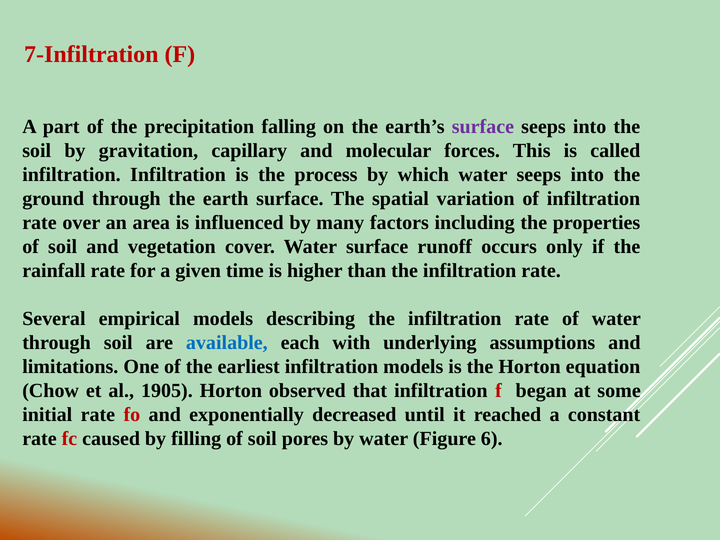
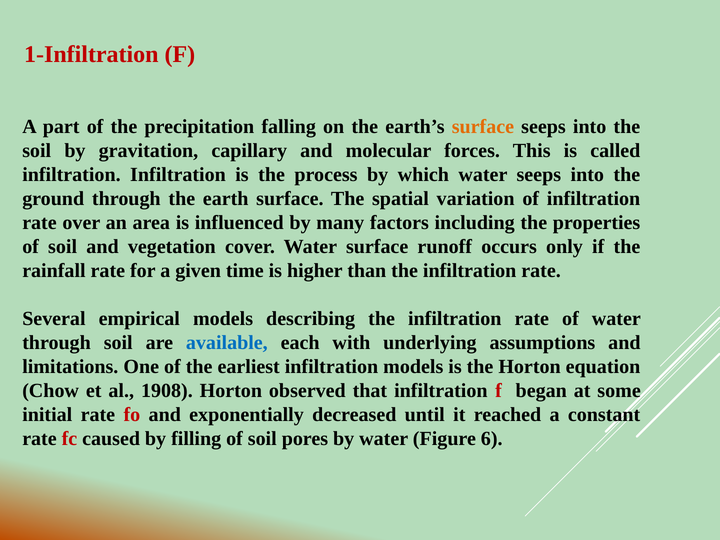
7-Infiltration: 7-Infiltration -> 1-Infiltration
surface at (483, 127) colour: purple -> orange
1905: 1905 -> 1908
